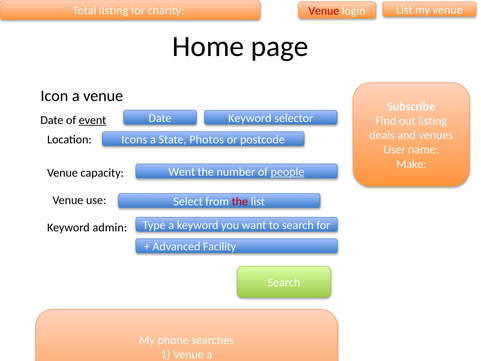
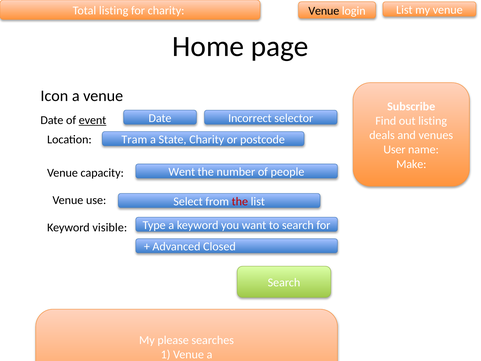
Venue at (324, 11) colour: red -> black
Date Keyword: Keyword -> Incorrect
Icons: Icons -> Tram
State Photos: Photos -> Charity
people underline: present -> none
admin: admin -> visible
Facility: Facility -> Closed
phone: phone -> please
